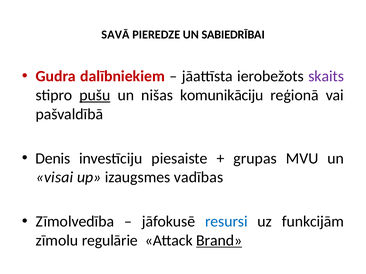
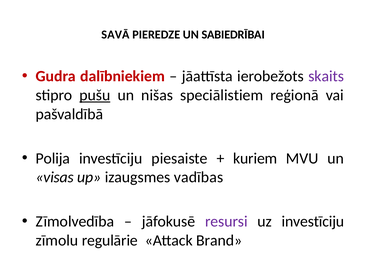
komunikāciju: komunikāciju -> speciālistiem
Denis: Denis -> Polija
grupas: grupas -> kuriem
visai: visai -> visas
resursi colour: blue -> purple
uz funkcijām: funkcijām -> investīciju
Brand underline: present -> none
